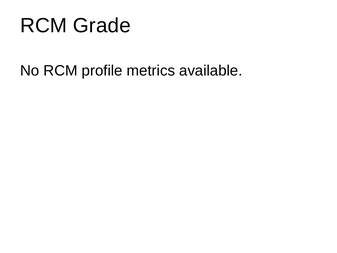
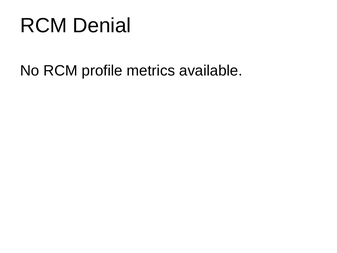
Grade: Grade -> Denial
